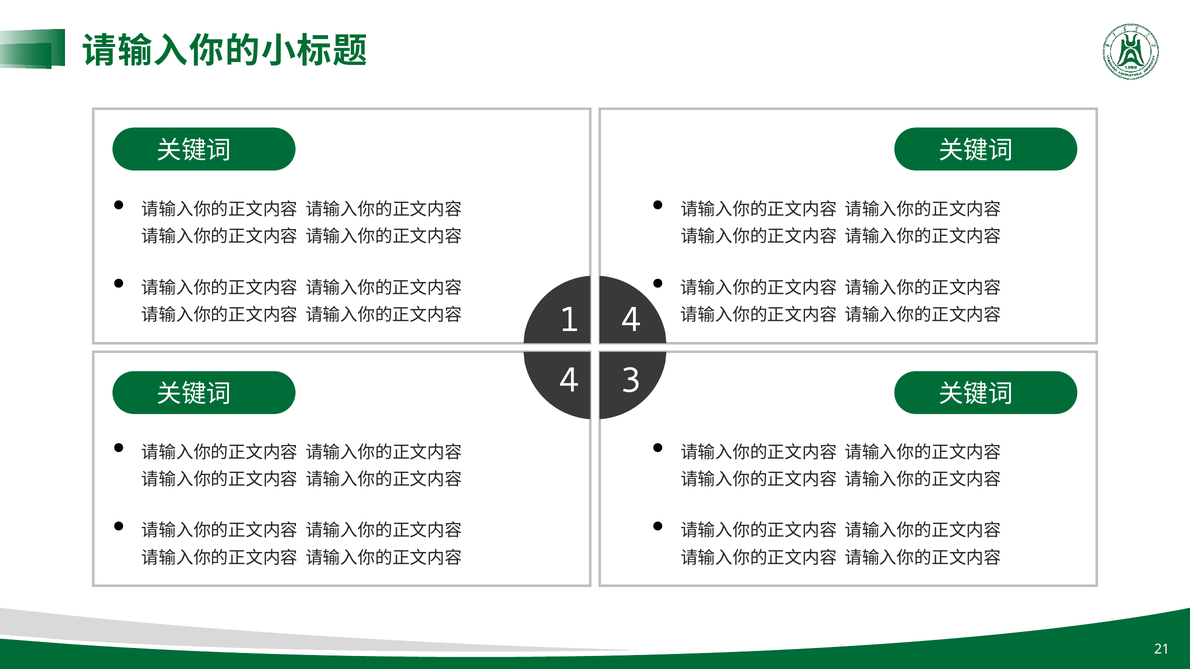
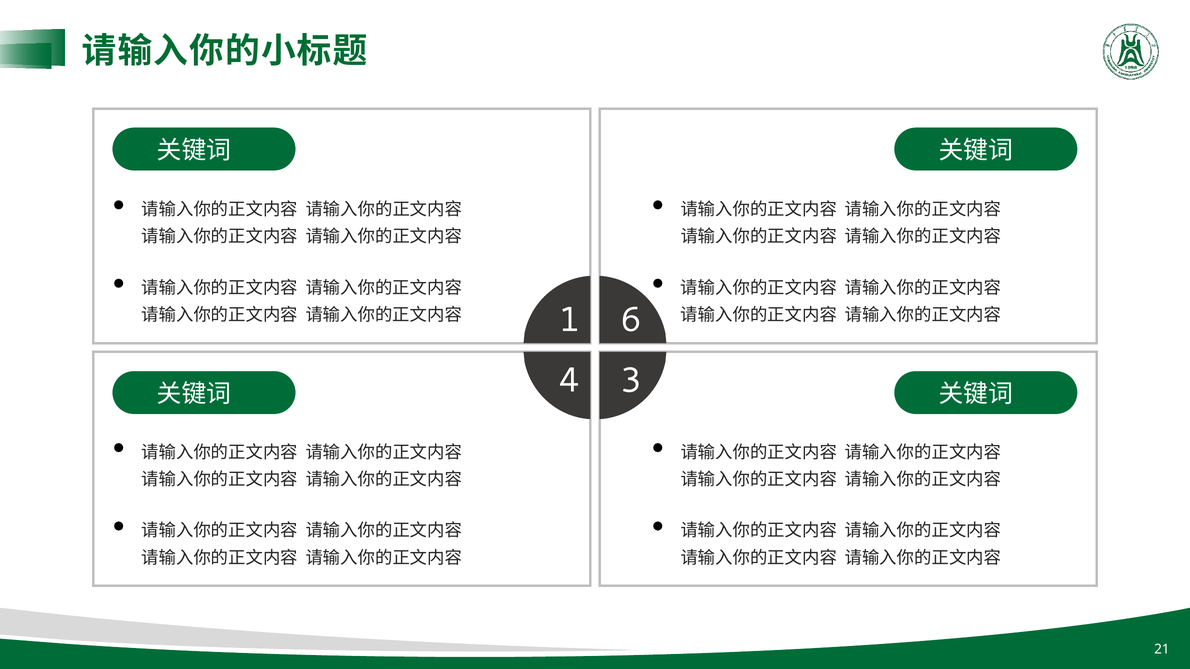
1 4: 4 -> 6
